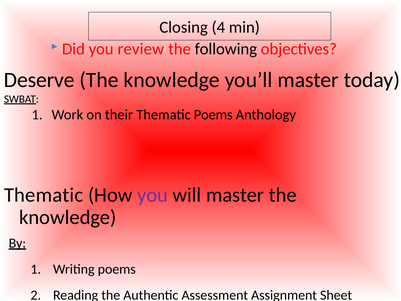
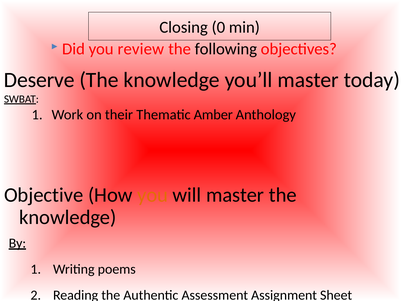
4: 4 -> 0
Thematic Poems: Poems -> Amber
Thematic at (44, 195): Thematic -> Objective
you at (153, 195) colour: purple -> orange
